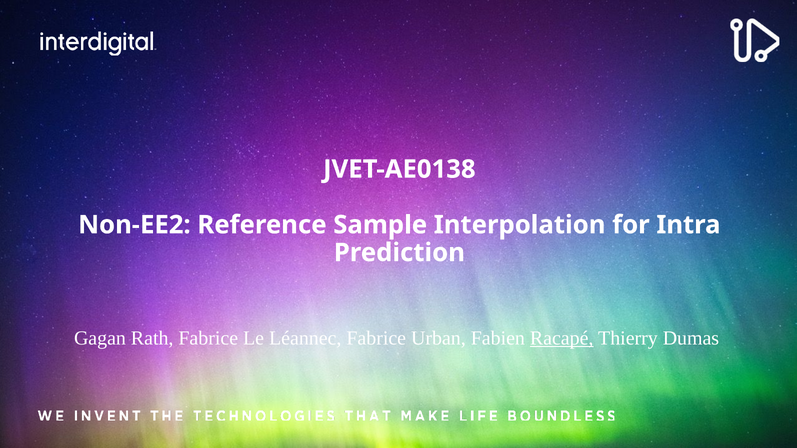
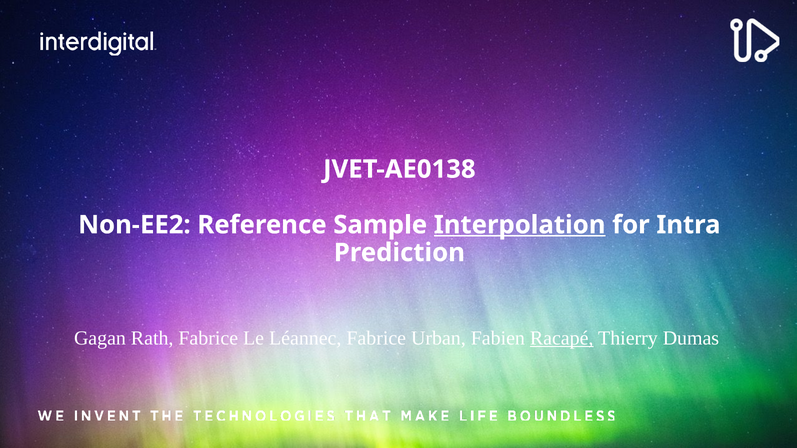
Interpolation underline: none -> present
